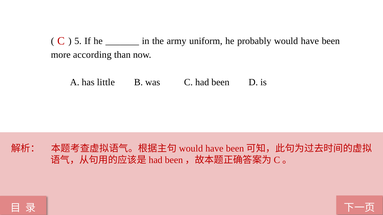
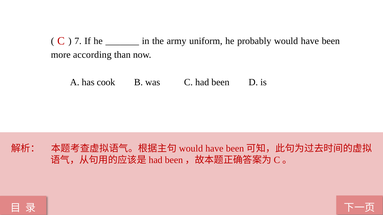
5: 5 -> 7
little: little -> cook
